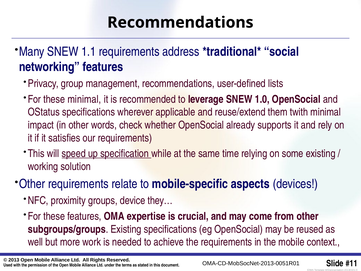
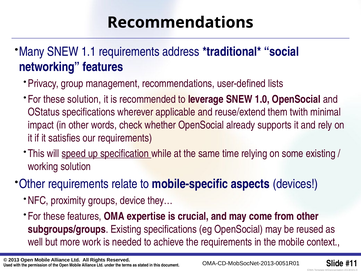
these minimal: minimal -> solution
